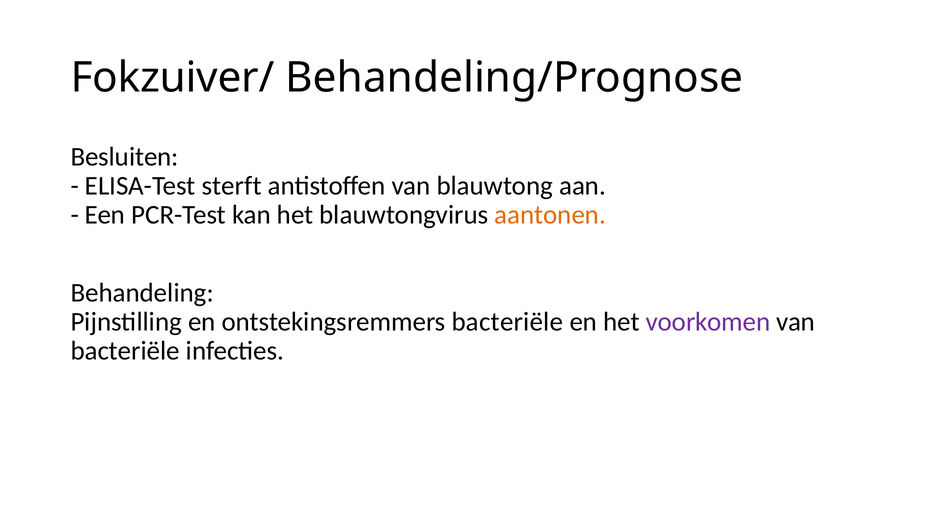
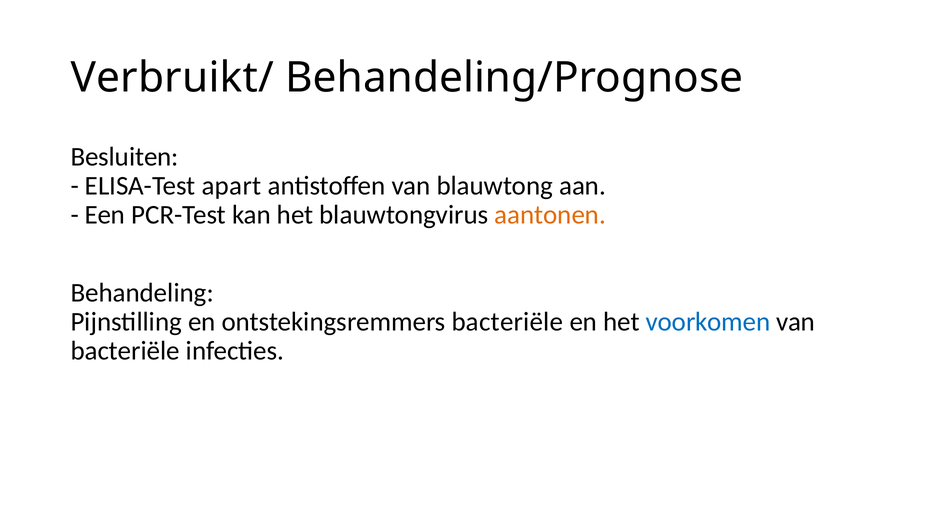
Fokzuiver/: Fokzuiver/ -> Verbruikt/
sterft: sterft -> apart
voorkomen colour: purple -> blue
